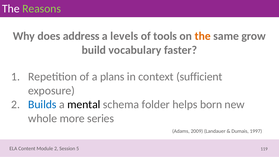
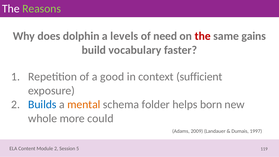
address: address -> dolphin
tools: tools -> need
the at (203, 36) colour: orange -> red
grow: grow -> gains
plans: plans -> good
mental colour: black -> orange
series: series -> could
